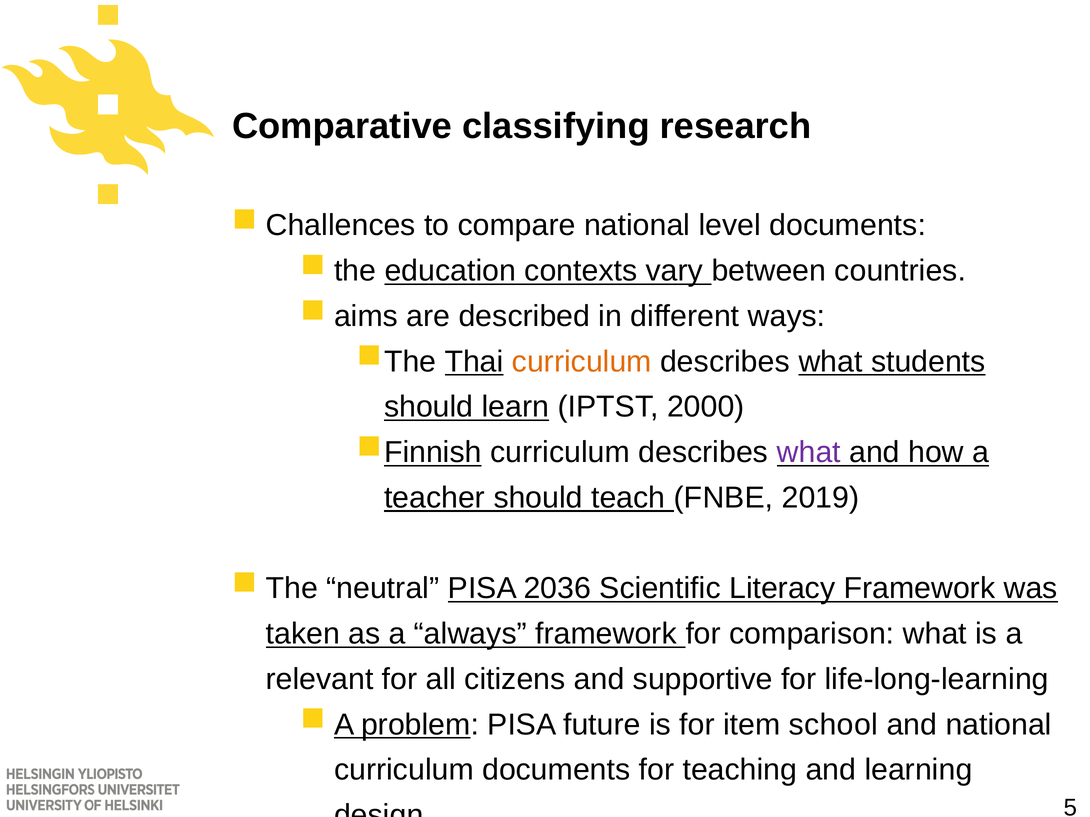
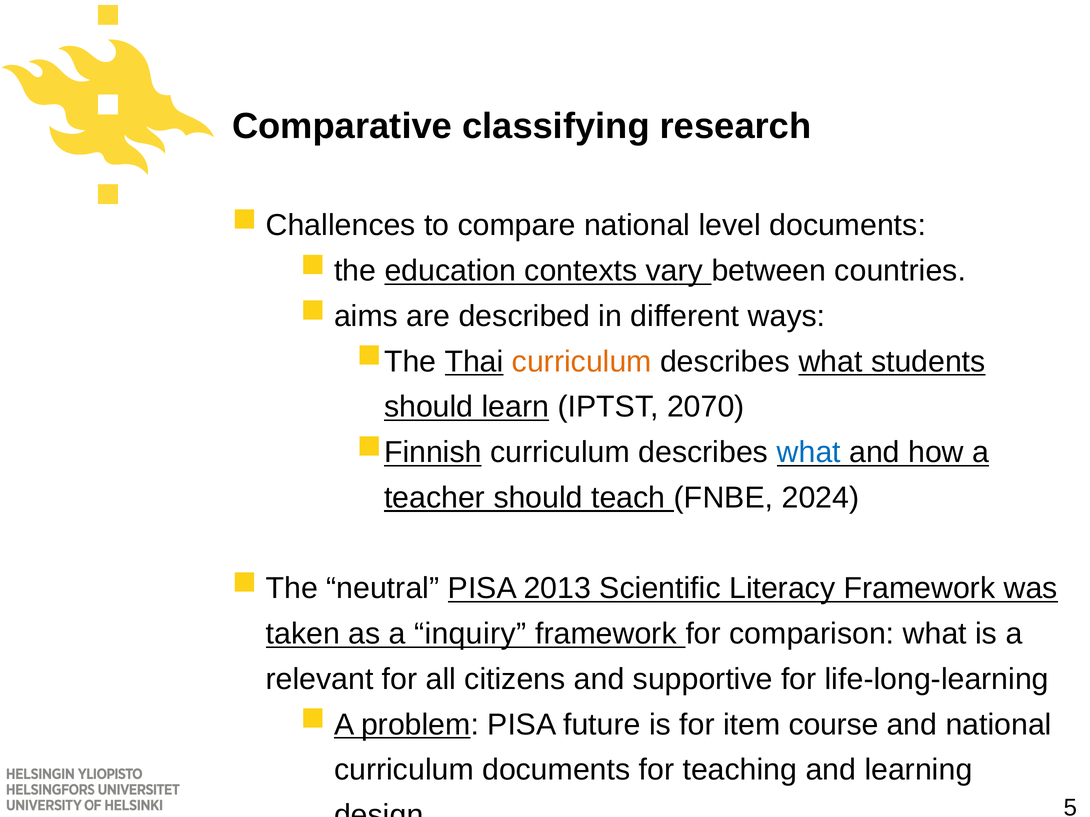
2000: 2000 -> 2070
what at (809, 453) colour: purple -> blue
2019: 2019 -> 2024
2036: 2036 -> 2013
always: always -> inquiry
school: school -> course
